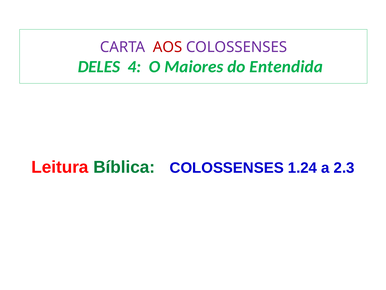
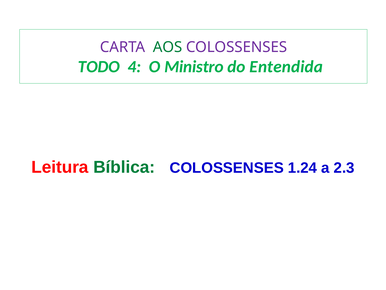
AOS colour: red -> green
DELES: DELES -> TODO
Maiores: Maiores -> Ministro
